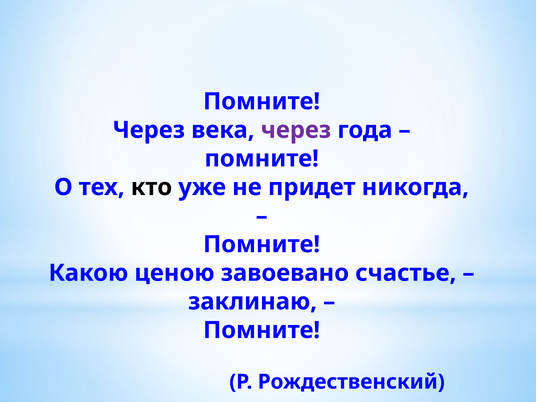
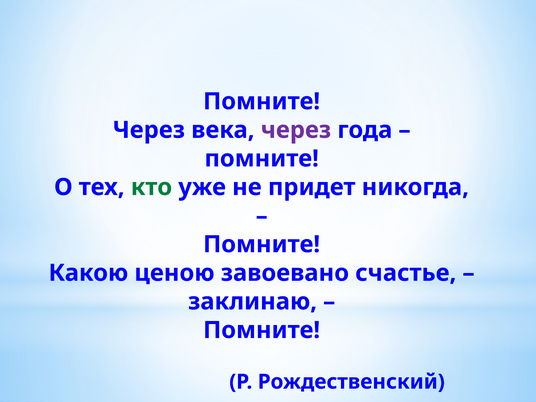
кто colour: black -> green
